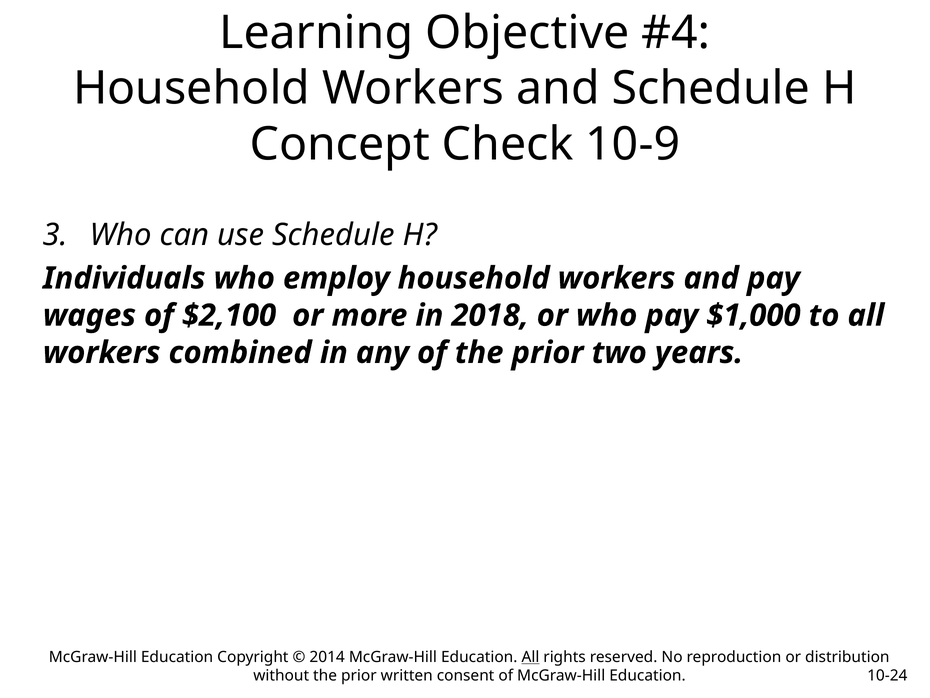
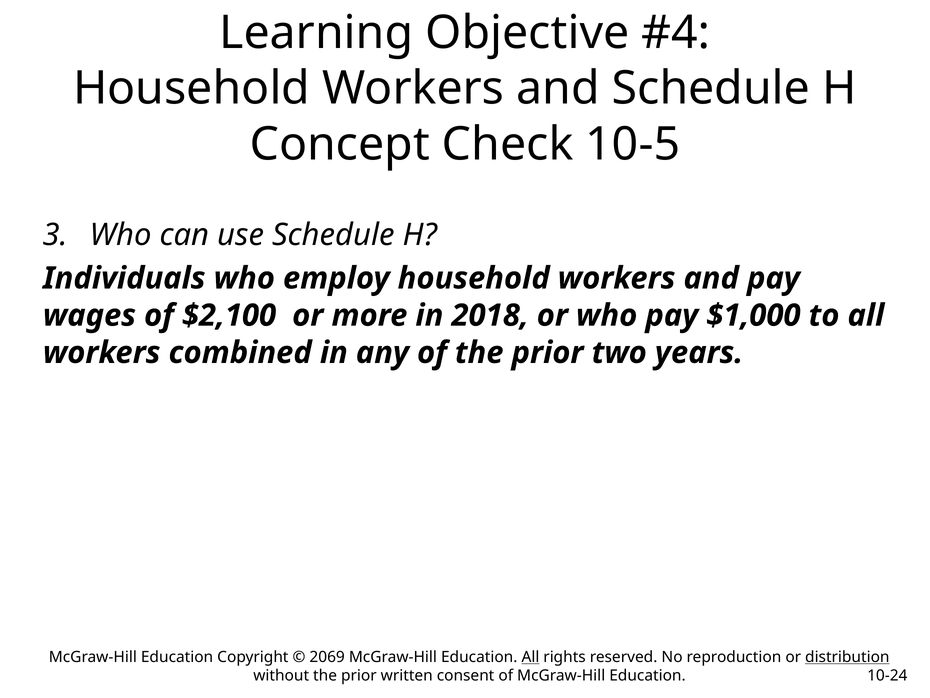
10-9: 10-9 -> 10-5
2014: 2014 -> 2069
distribution underline: none -> present
